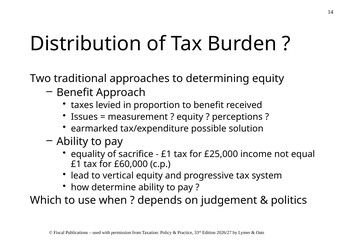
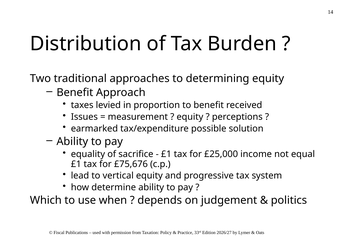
£60,000: £60,000 -> £75,676
